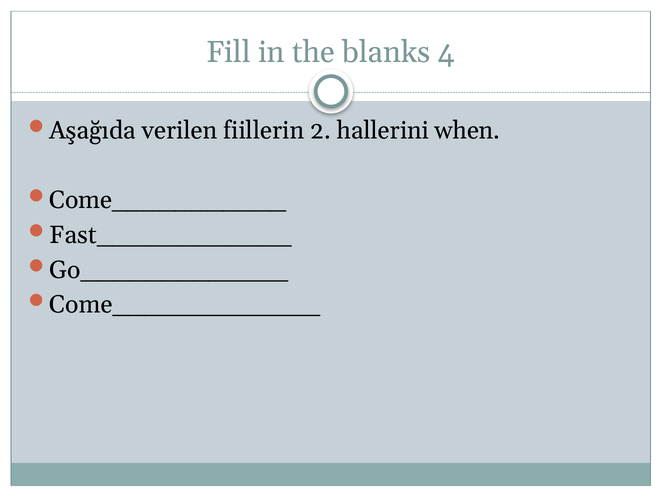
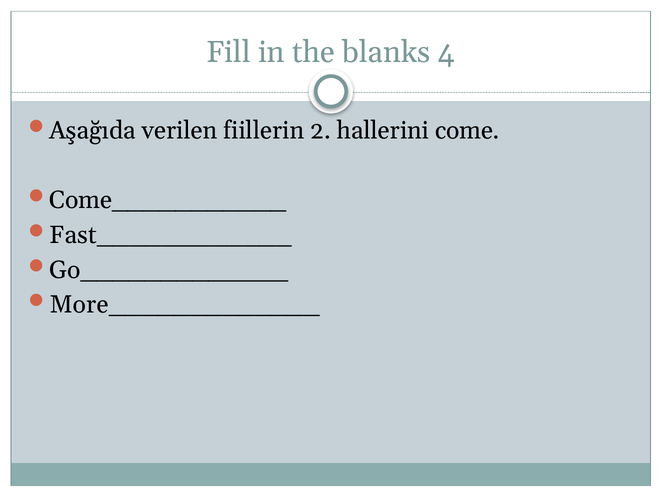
when: when -> come
Come_____________: Come_____________ -> More_____________
